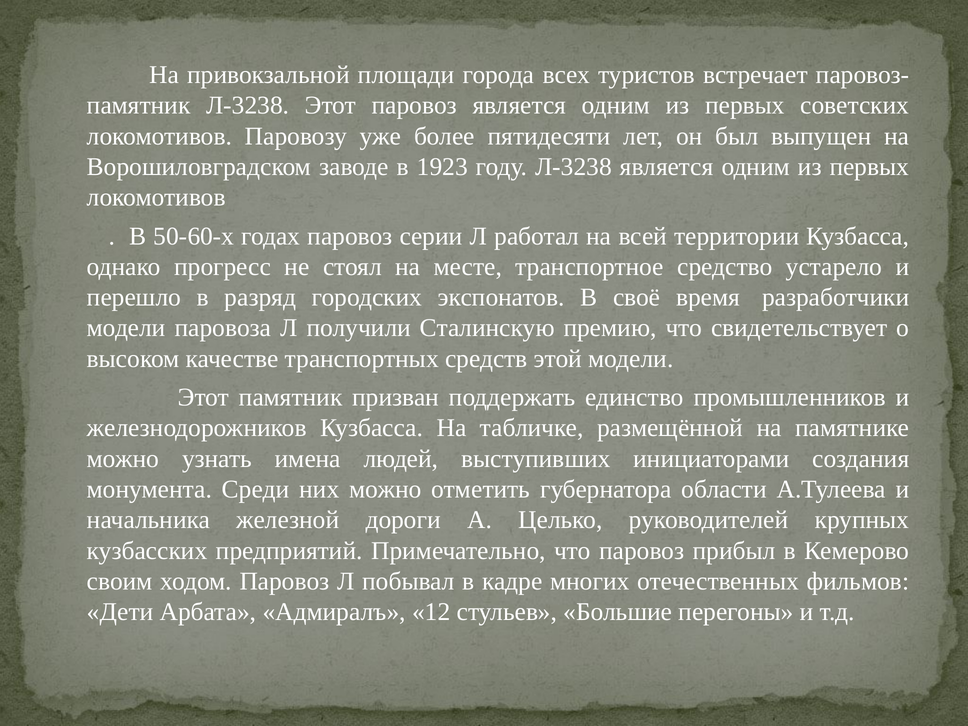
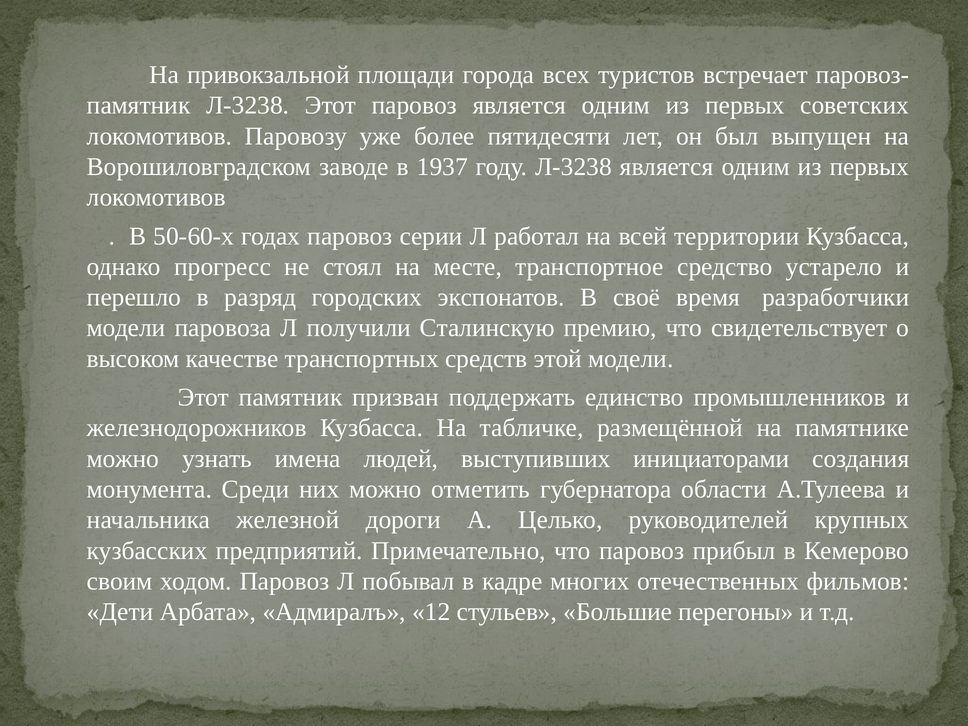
1923: 1923 -> 1937
